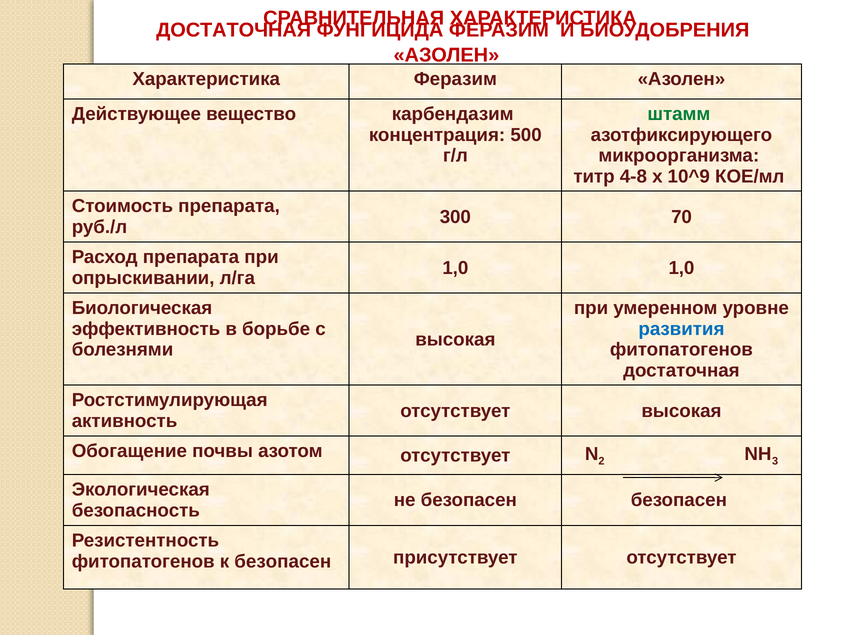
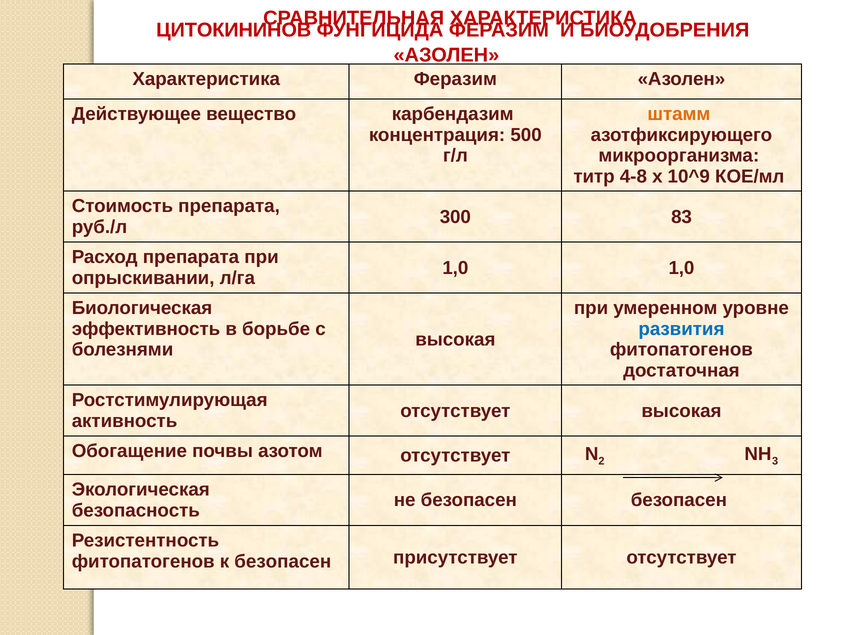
ДОСТАТОЧНАЯ at (234, 30): ДОСТАТОЧНАЯ -> ЦИТОКИНИНОВ
штамм colour: green -> orange
70: 70 -> 83
